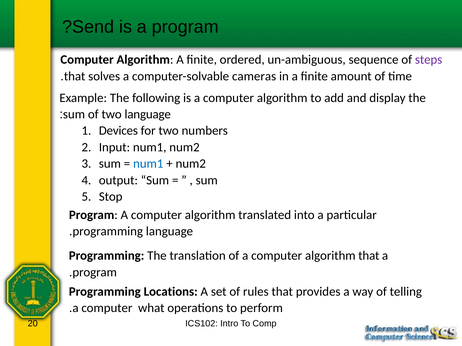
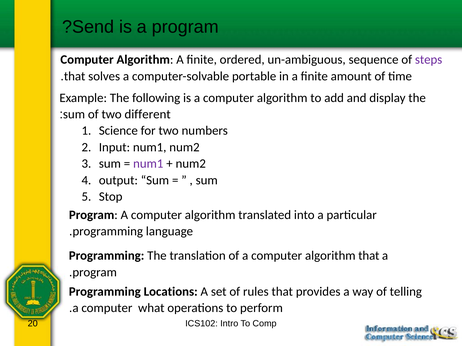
cameras: cameras -> portable
two language: language -> different
Devices: Devices -> Science
num1 at (148, 164) colour: blue -> purple
